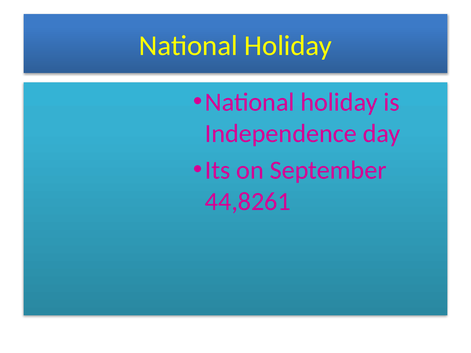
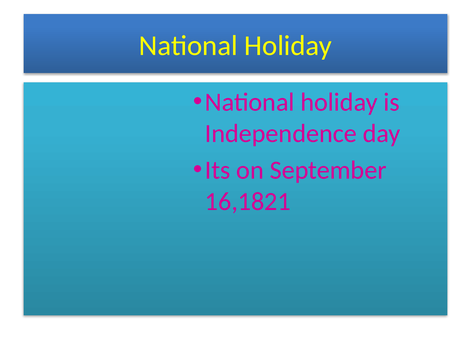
44,8261: 44,8261 -> 16,1821
